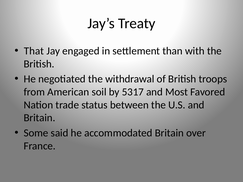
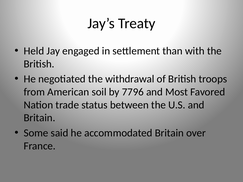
That: That -> Held
5317: 5317 -> 7796
